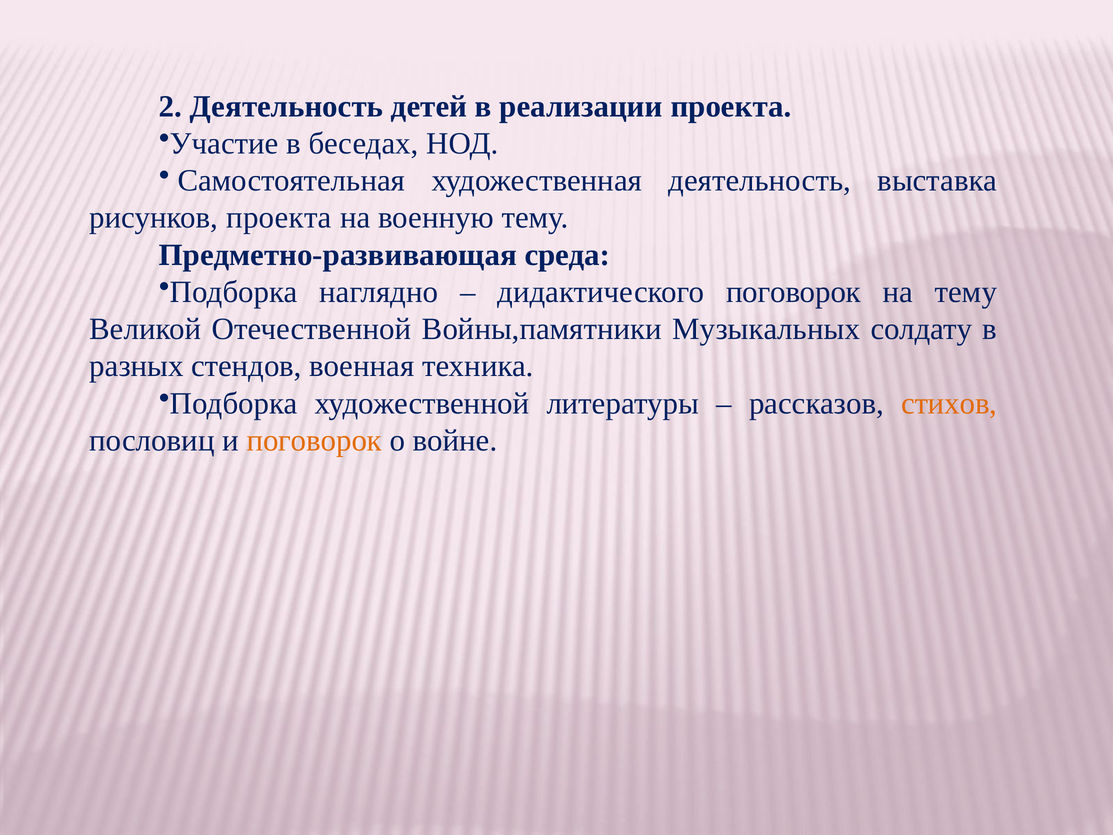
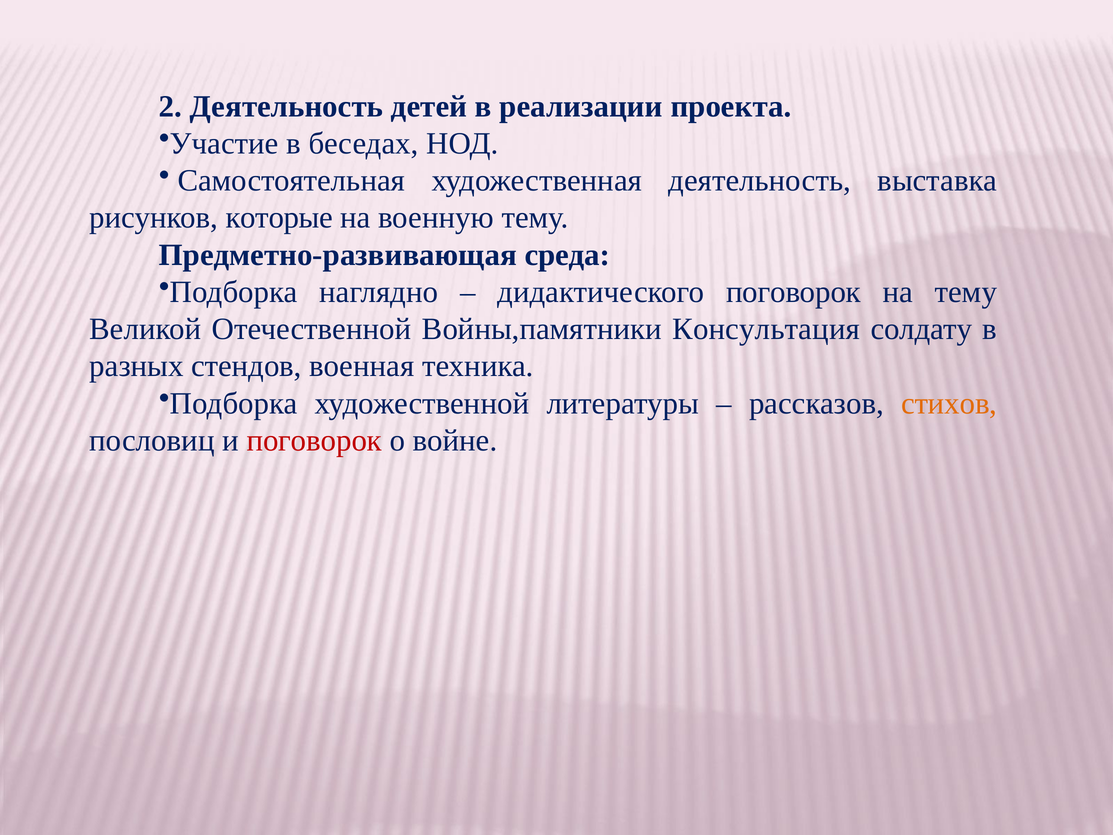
рисунков проекта: проекта -> которые
Музыкальных: Музыкальных -> Консультация
поговорок at (314, 440) colour: orange -> red
